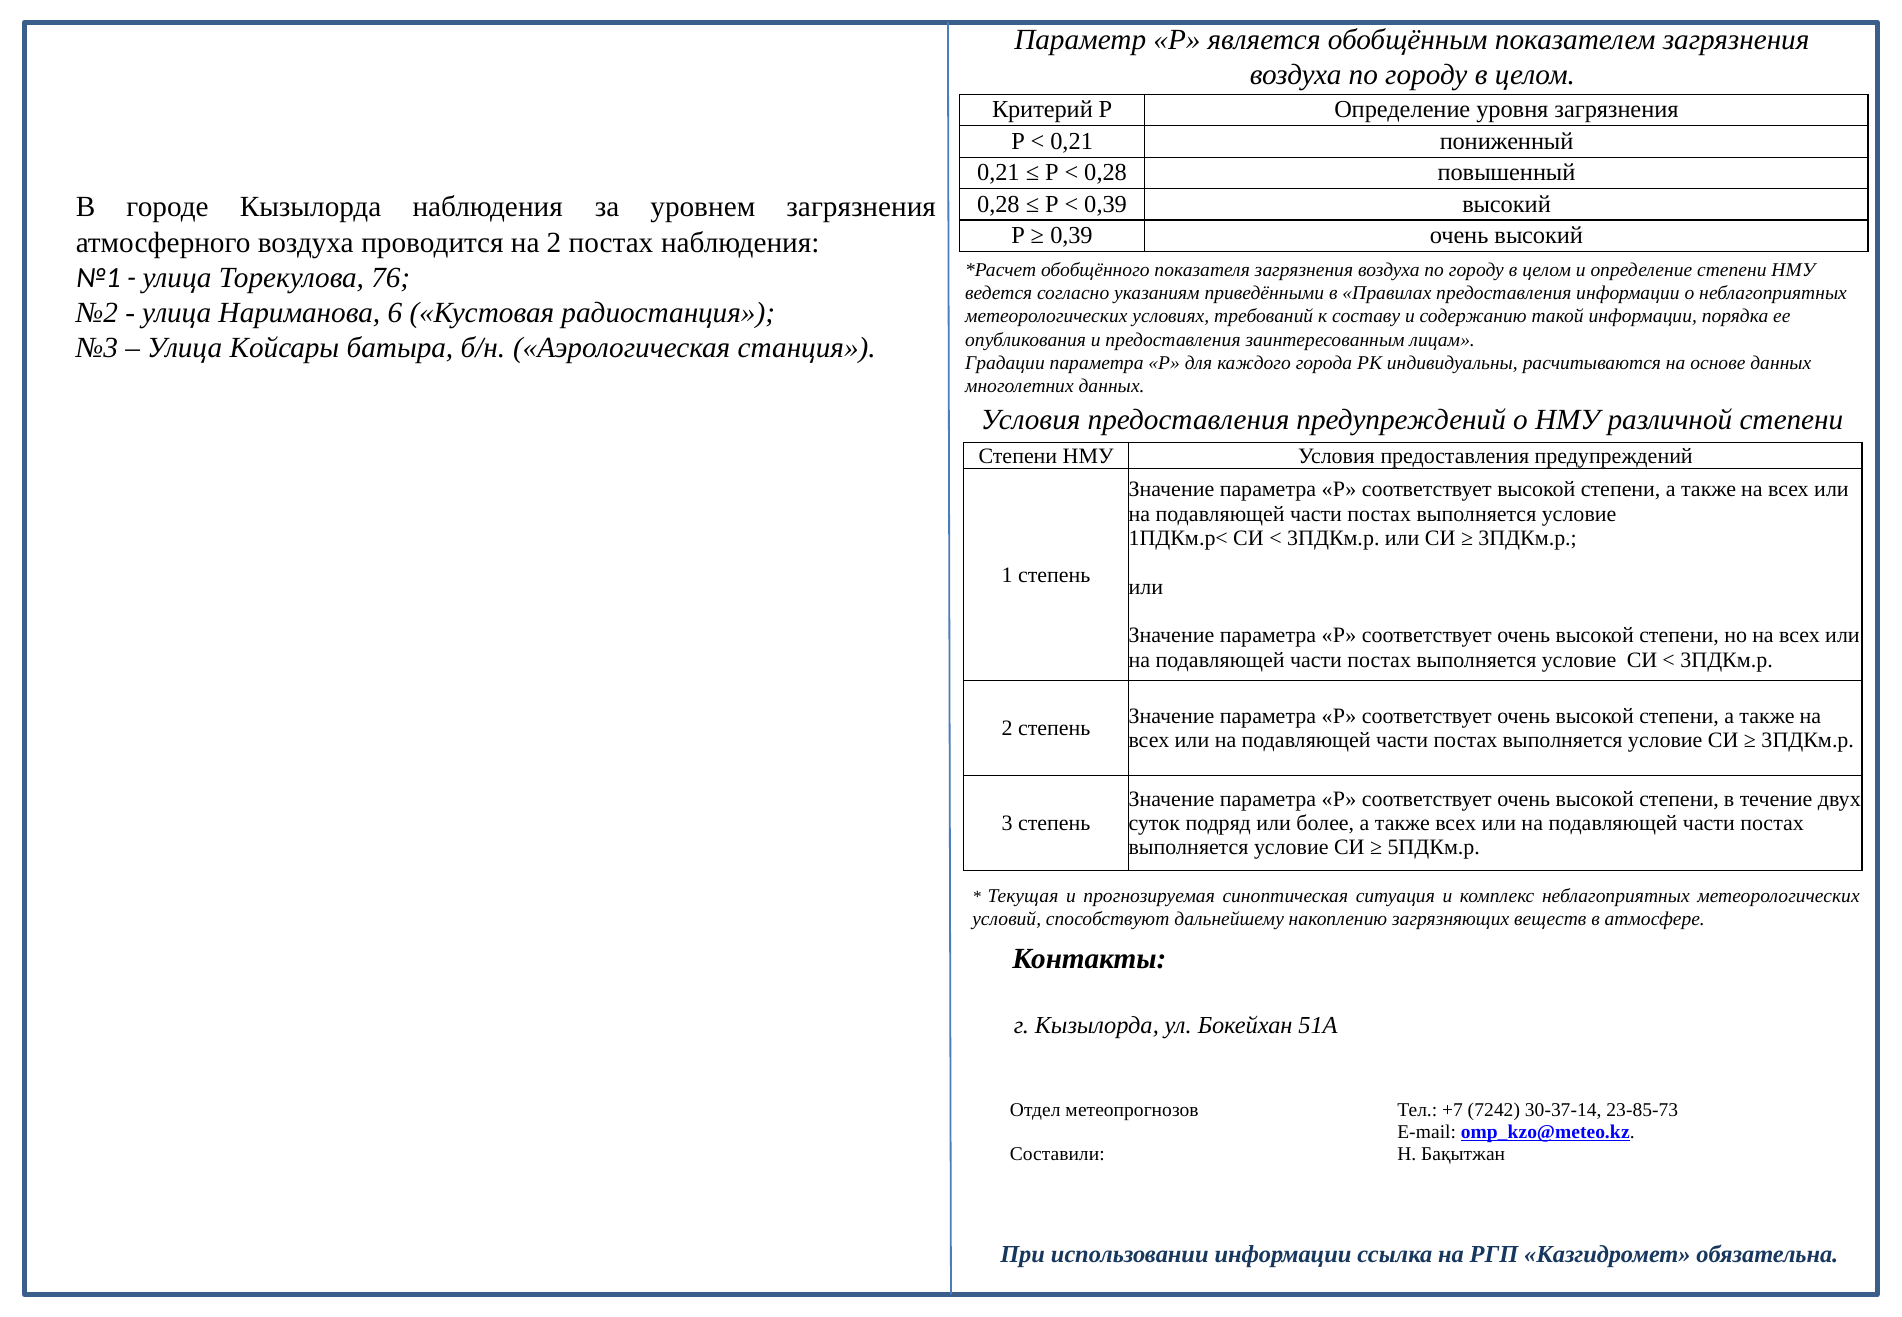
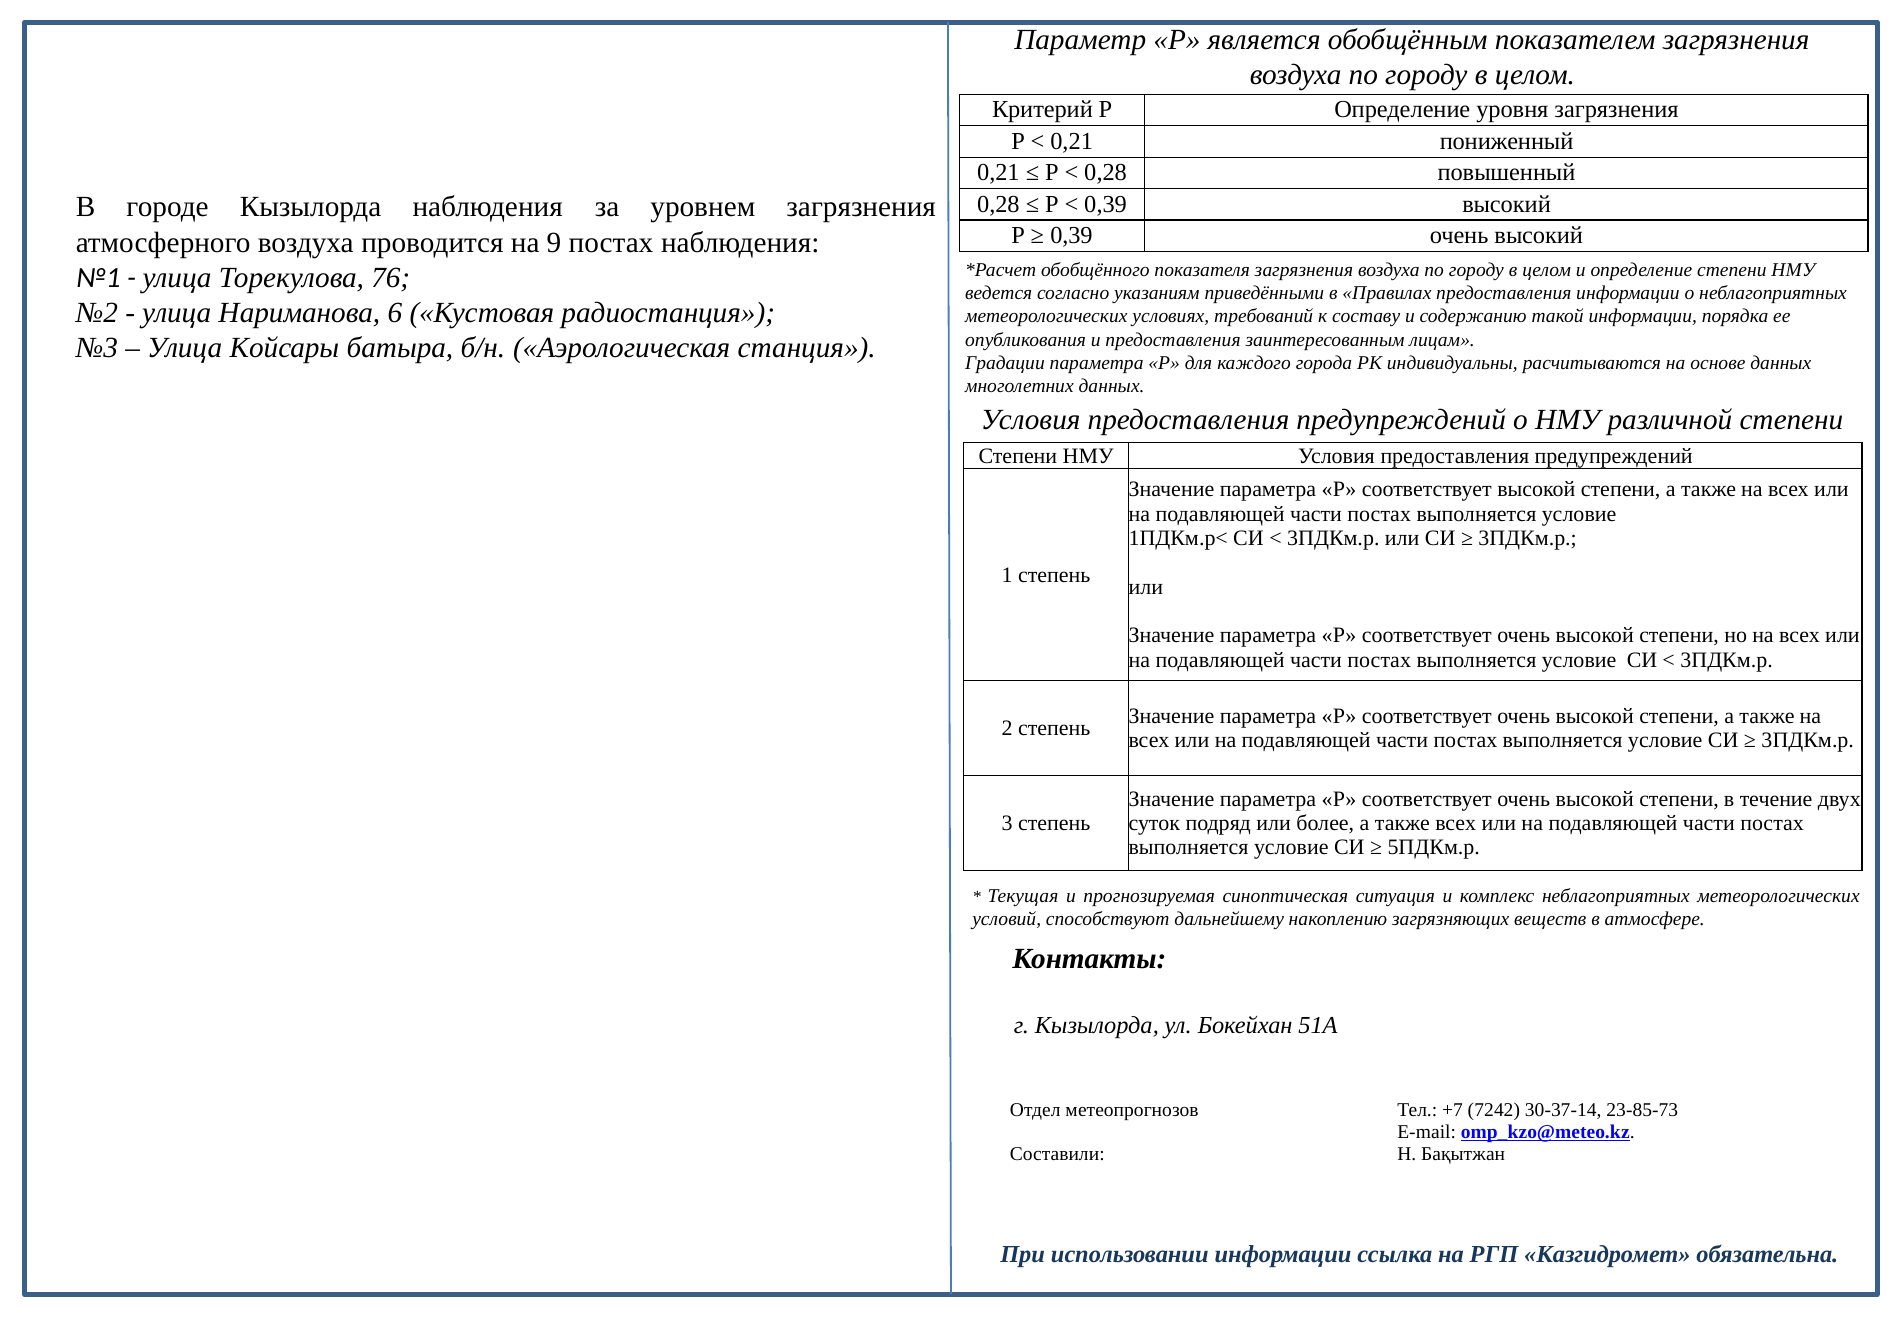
на 2: 2 -> 9
